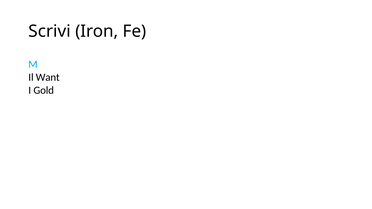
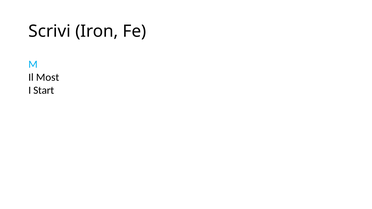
Want: Want -> Most
Gold: Gold -> Start
